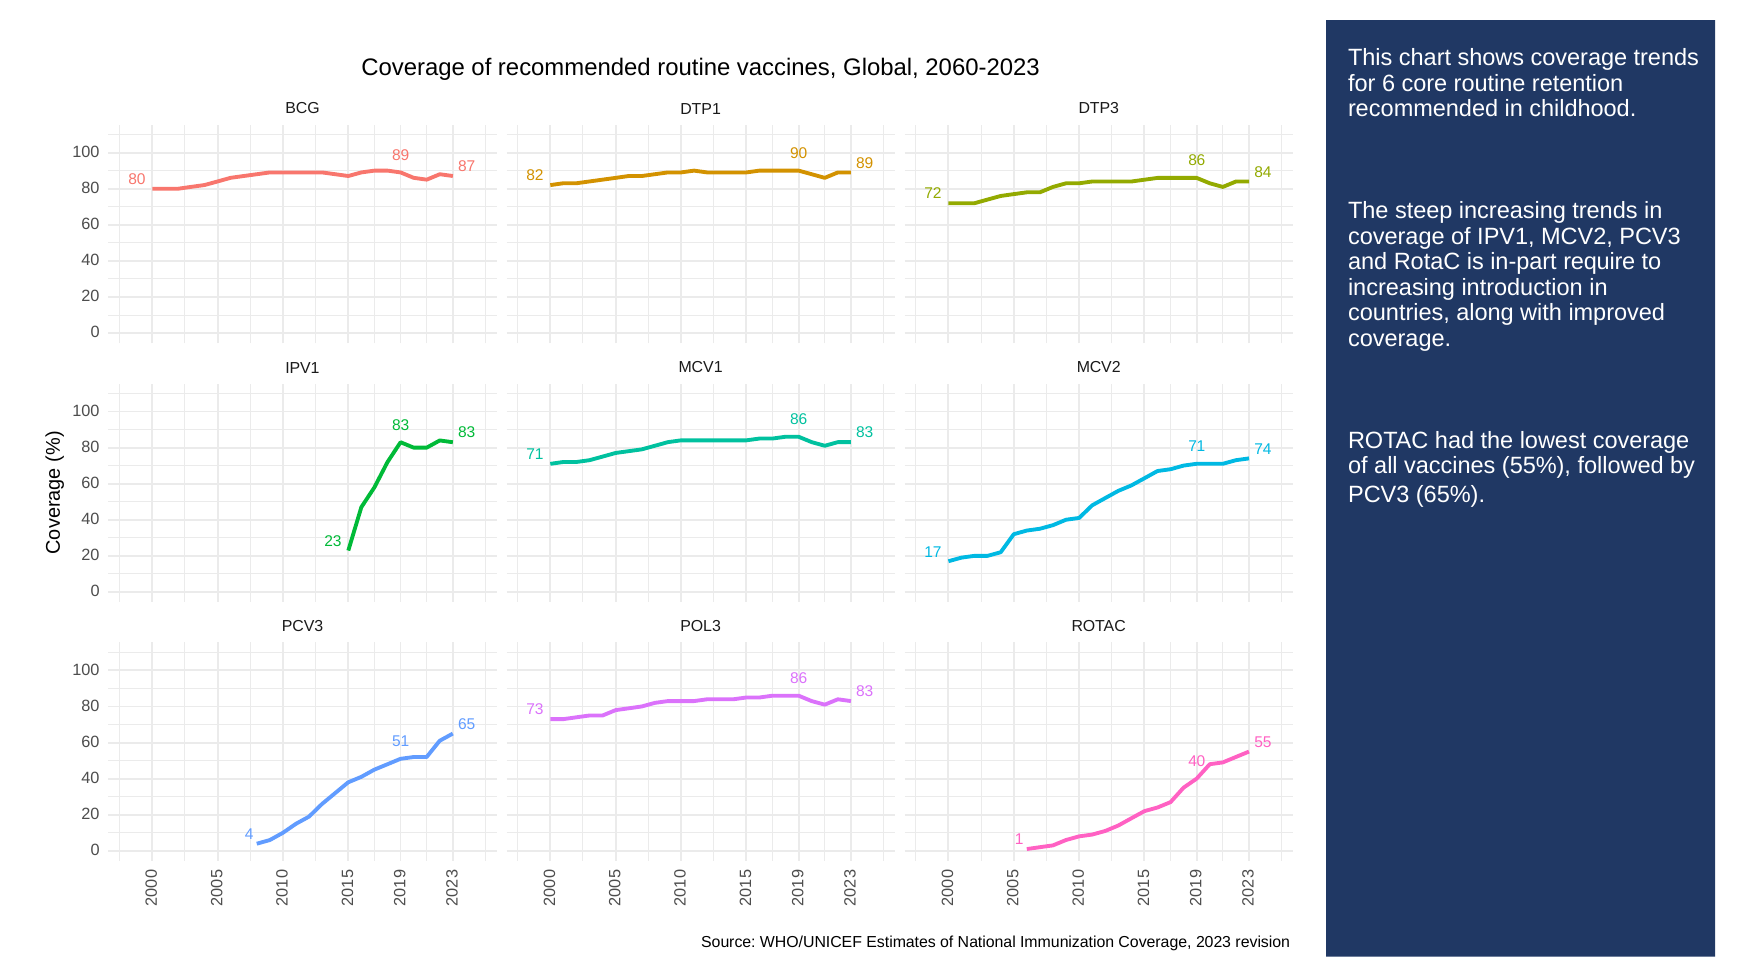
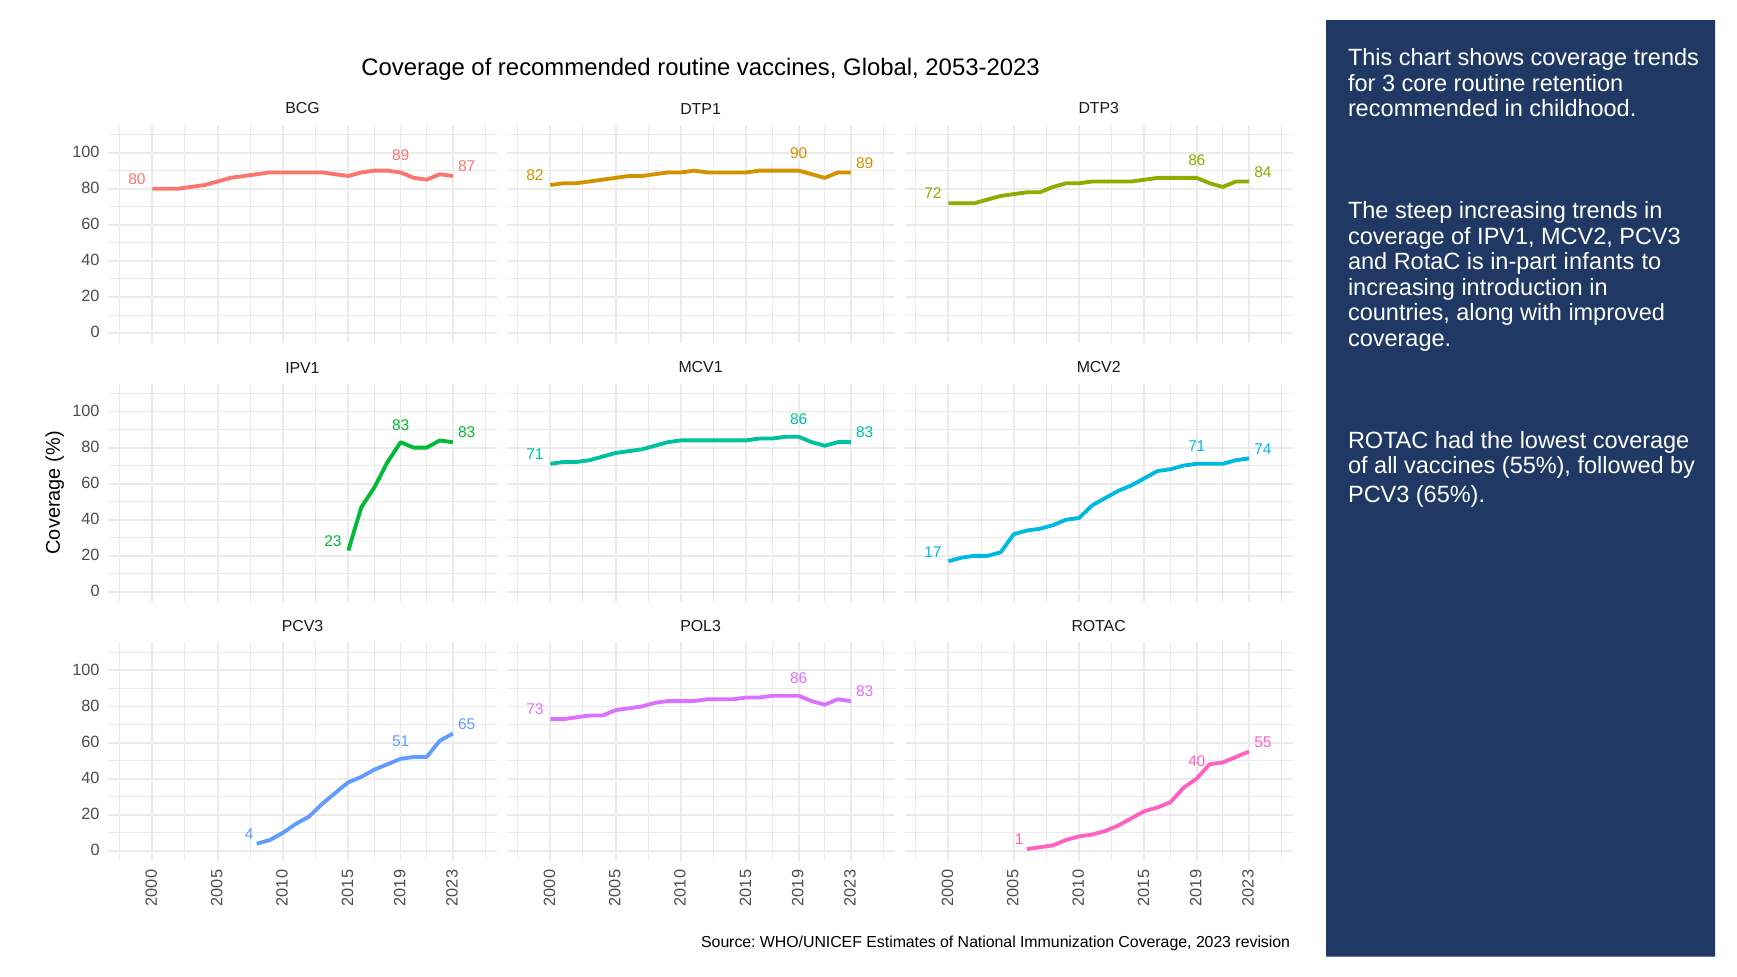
2060-2023: 2060-2023 -> 2053-2023
for 6: 6 -> 3
require: require -> infants
